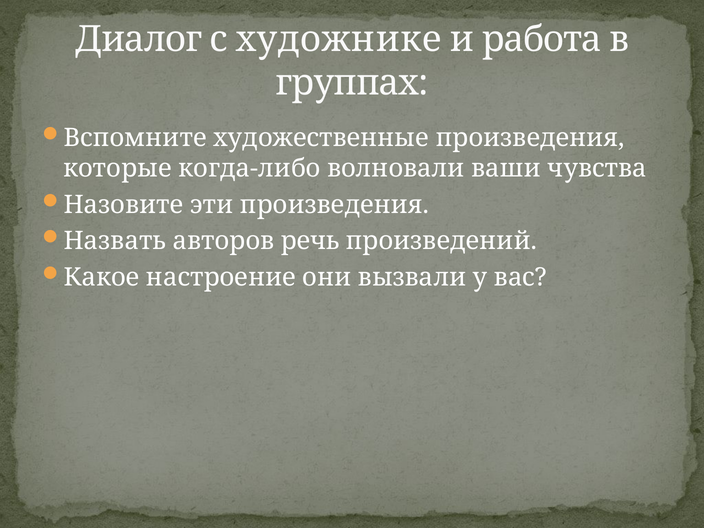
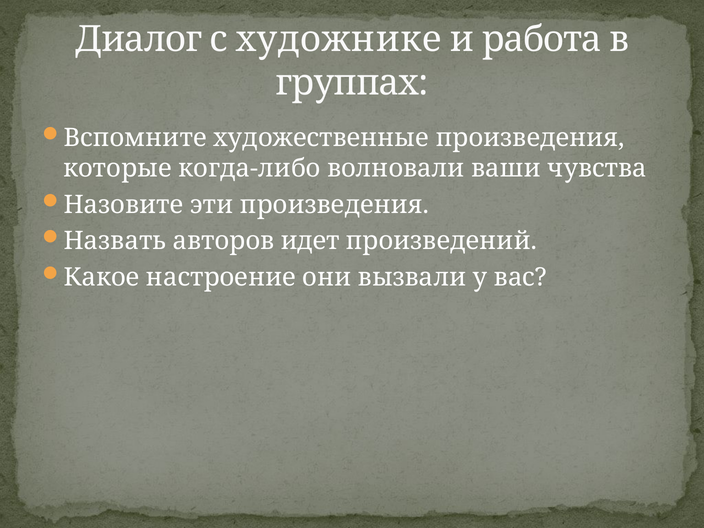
речь: речь -> идет
